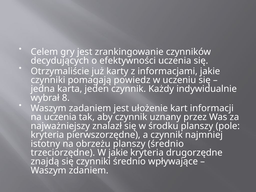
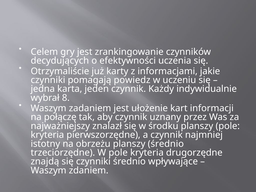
na uczenia: uczenia -> połączę
W jakie: jakie -> pole
